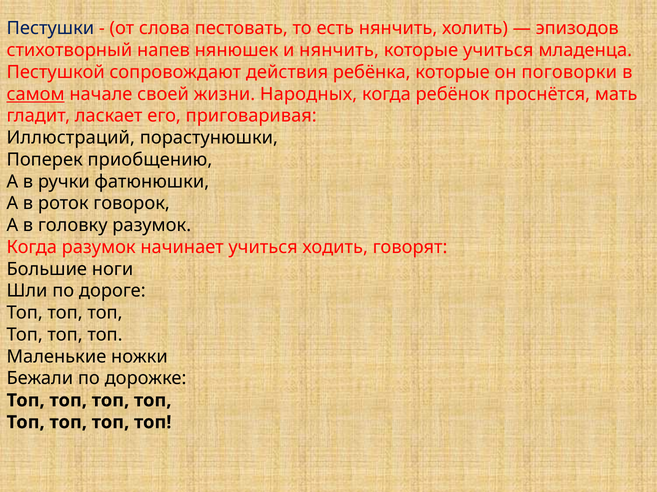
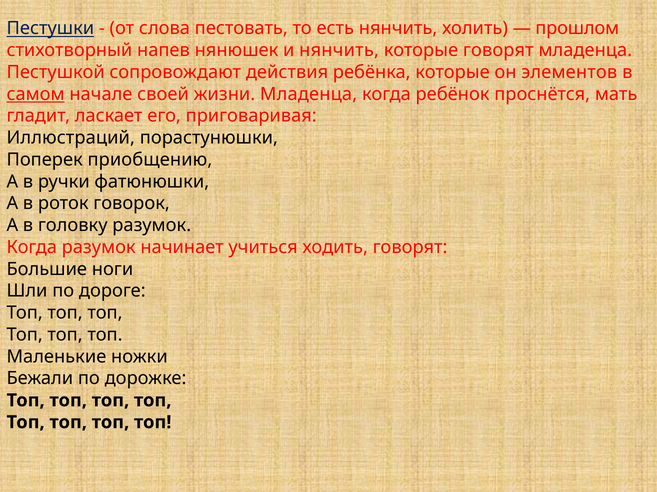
Пестушки underline: none -> present
эпизодов: эпизодов -> прошлом
которые учиться: учиться -> говорят
поговорки: поговорки -> элементов
жизни Народных: Народных -> Младенца
